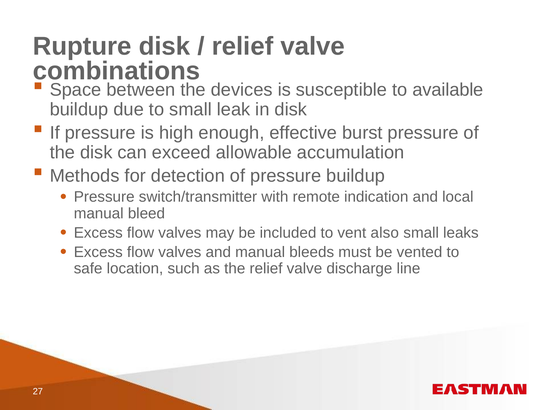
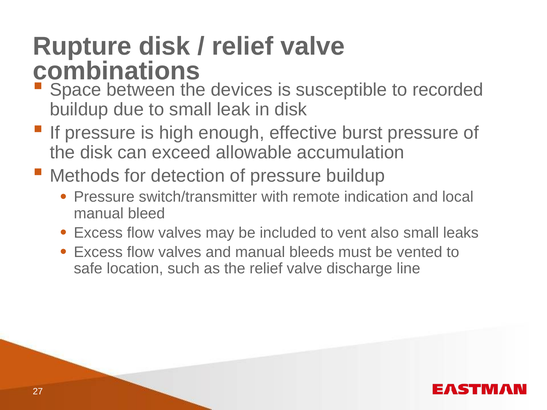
available: available -> recorded
